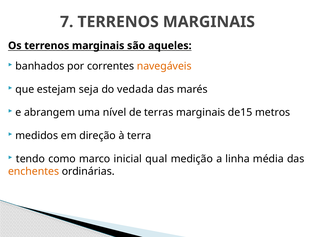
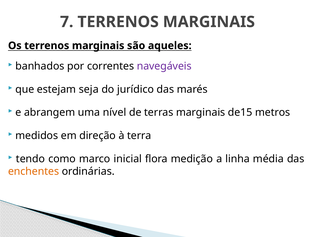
navegáveis colour: orange -> purple
vedada: vedada -> jurídico
qual: qual -> flora
